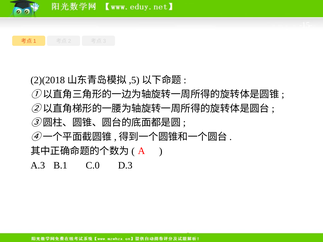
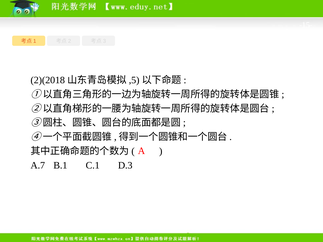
A.3: A.3 -> A.7
C.0: C.0 -> C.1
